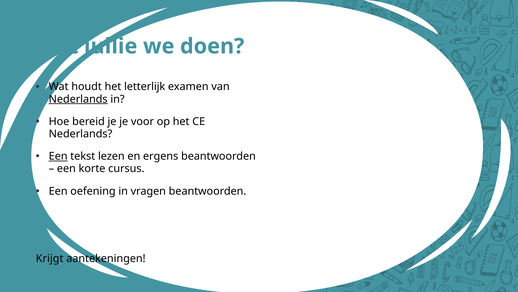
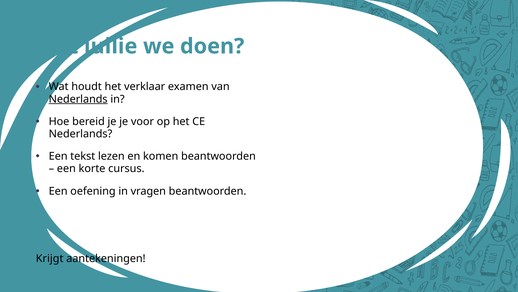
letterlijk: letterlijk -> verklaar
Een at (58, 156) underline: present -> none
ergens: ergens -> komen
